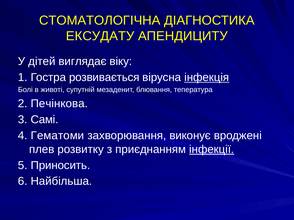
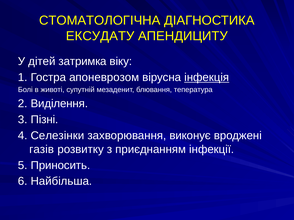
виглядає: виглядає -> затримка
розвивається: розвивається -> апоневрозом
Печінкова: Печінкова -> Виділення
Самі: Самі -> Пізні
Гематоми: Гематоми -> Селезінки
плев: плев -> газів
інфекції underline: present -> none
